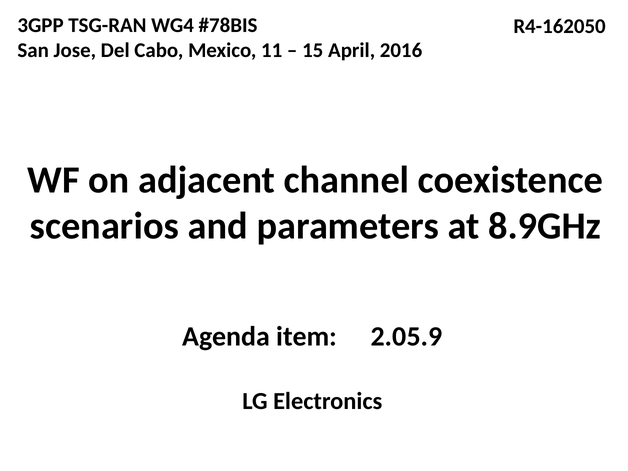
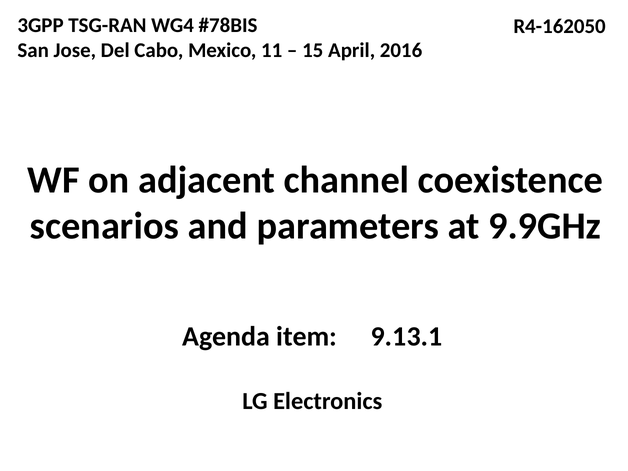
8.9GHz: 8.9GHz -> 9.9GHz
2.05.9: 2.05.9 -> 9.13.1
